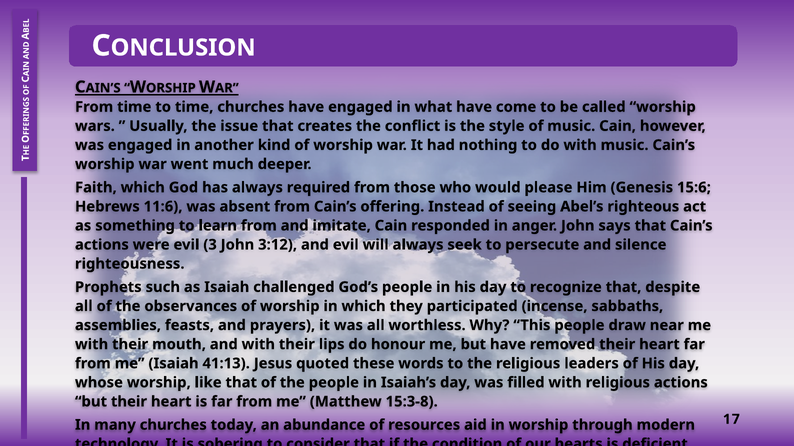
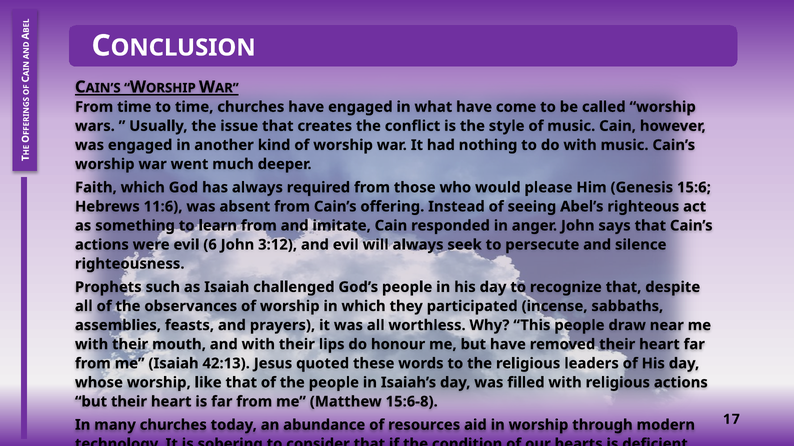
3: 3 -> 6
41:13: 41:13 -> 42:13
15:3-8: 15:3-8 -> 15:6-8
